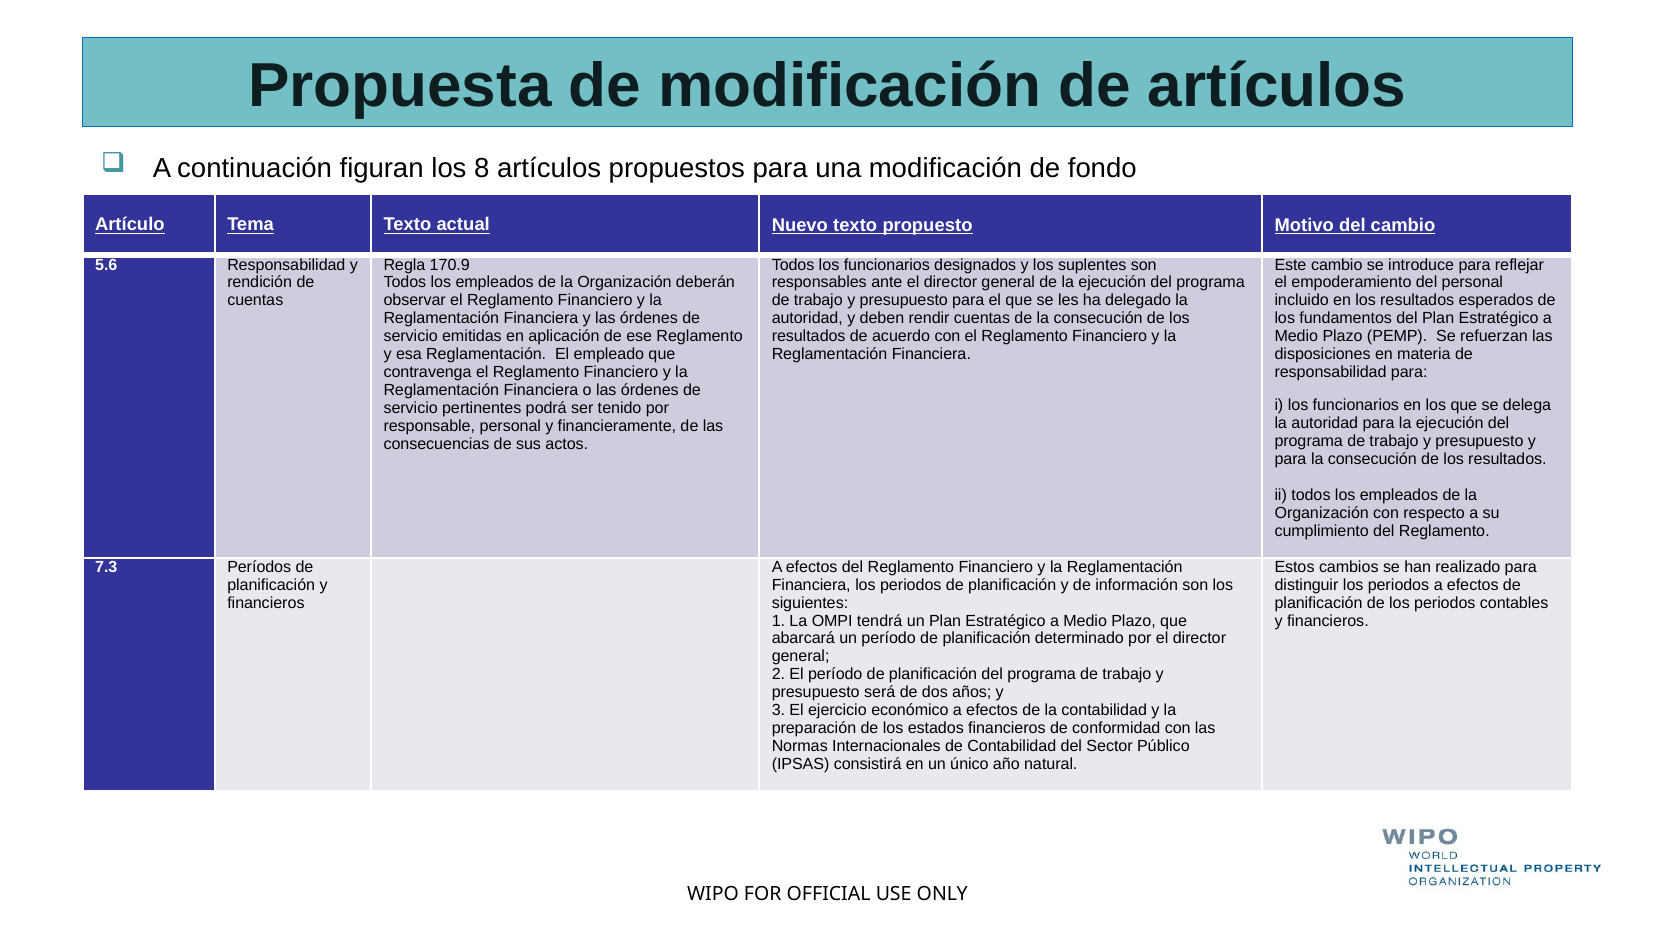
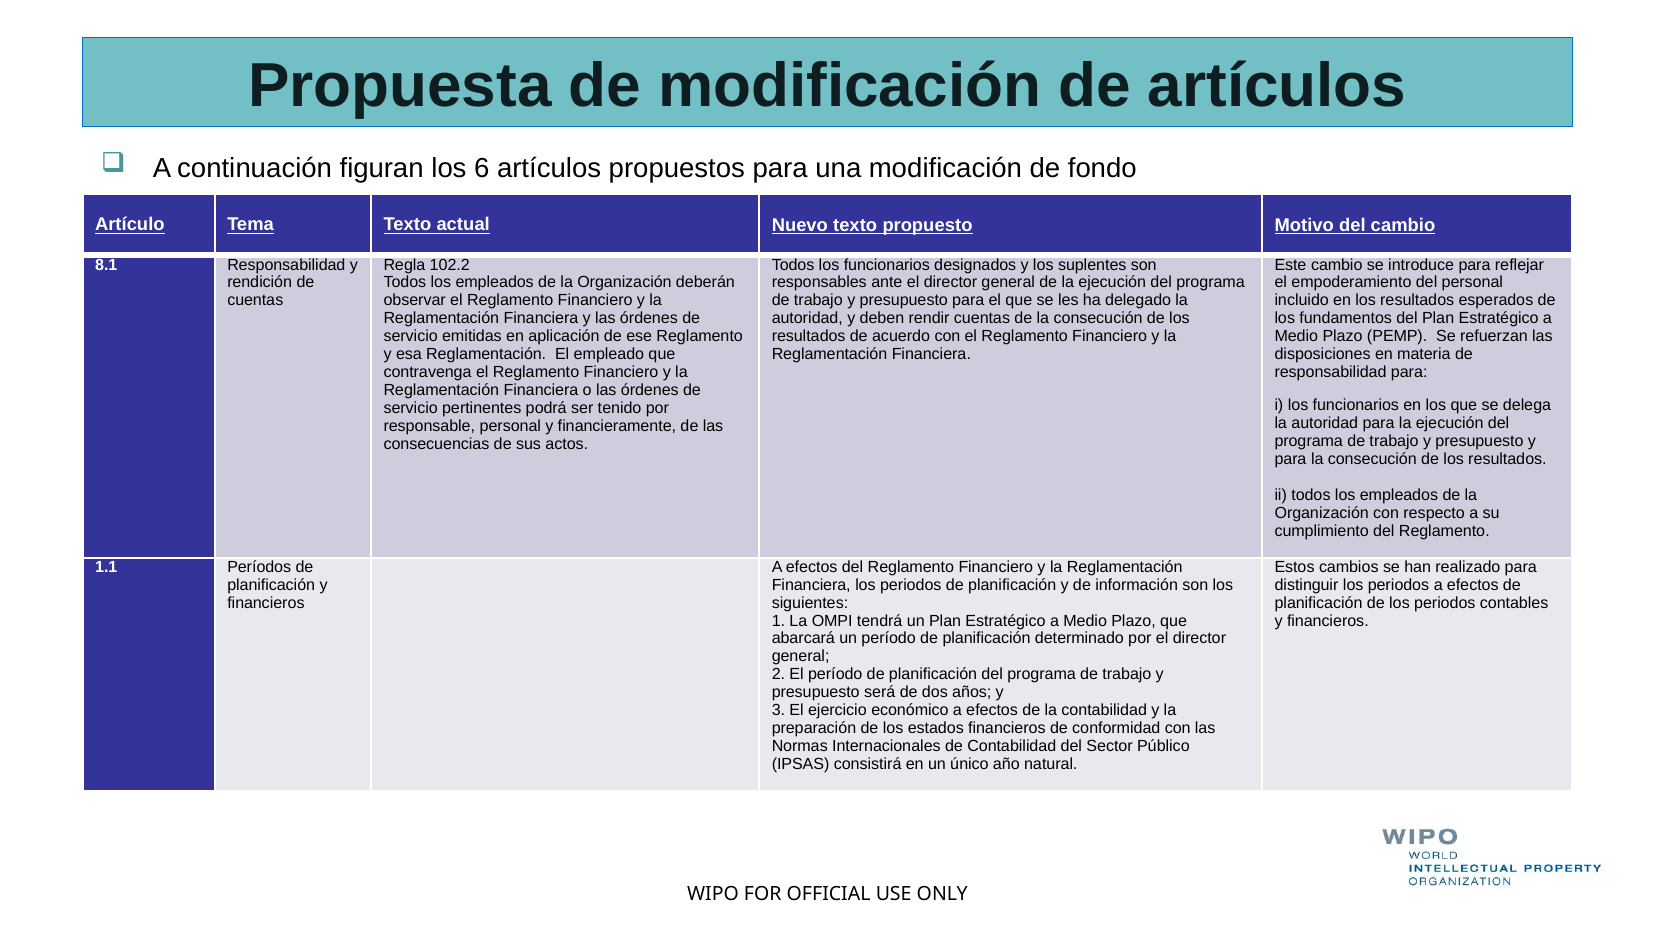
8: 8 -> 6
5.6: 5.6 -> 8.1
170.9: 170.9 -> 102.2
7.3: 7.3 -> 1.1
